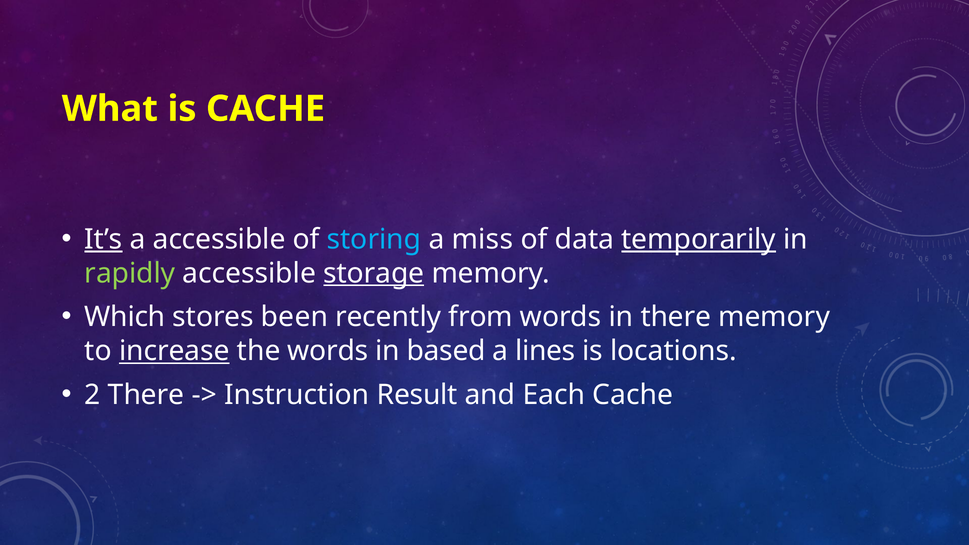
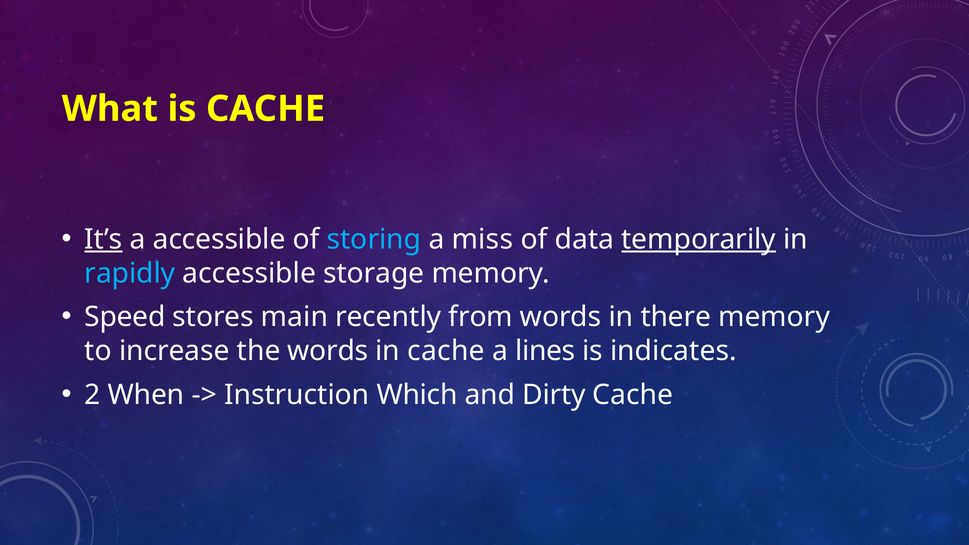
rapidly colour: light green -> light blue
storage underline: present -> none
Which: Which -> Speed
been: been -> main
increase underline: present -> none
in based: based -> cache
locations: locations -> indicates
2 There: There -> When
Result: Result -> Which
Each: Each -> Dirty
